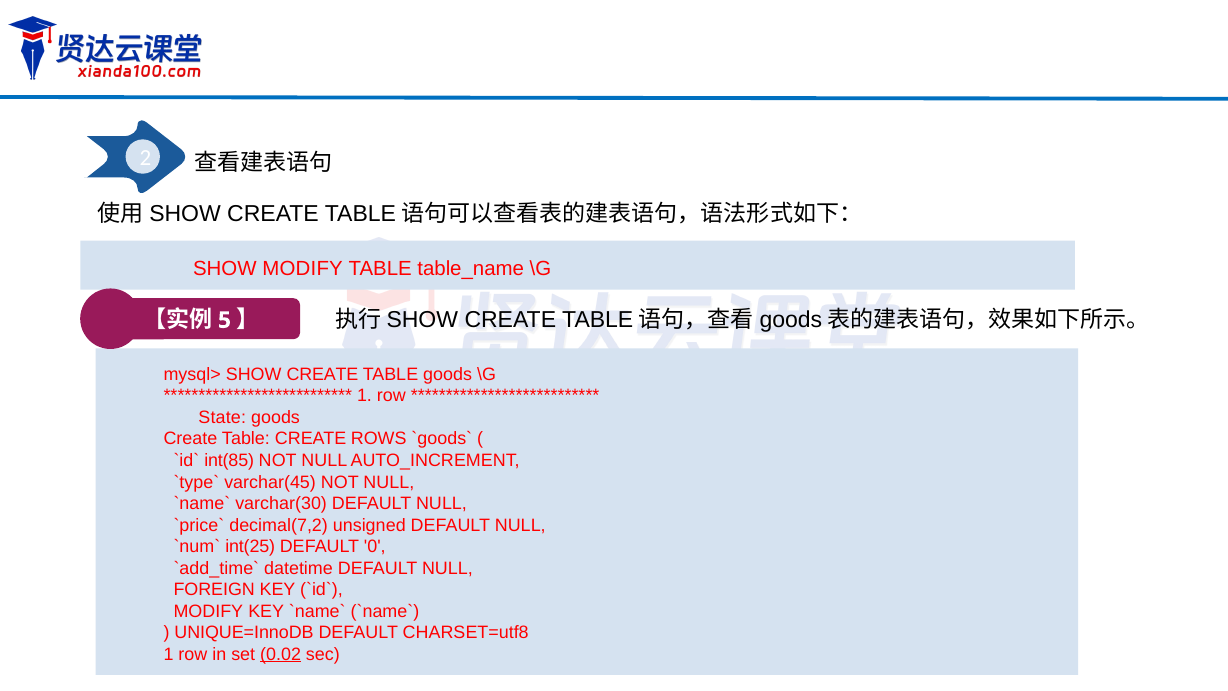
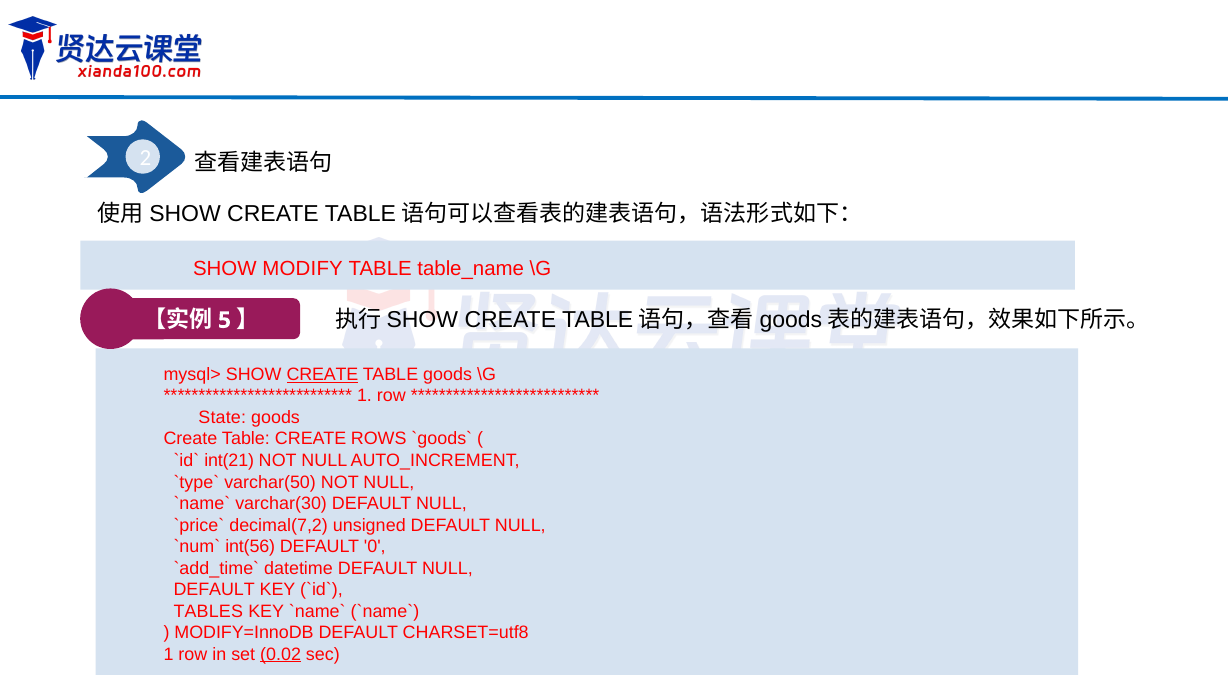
CREATE at (322, 374) underline: none -> present
int(85: int(85 -> int(21
varchar(45: varchar(45 -> varchar(50
int(25: int(25 -> int(56
FOREIGN at (214, 589): FOREIGN -> DEFAULT
MODIFY at (208, 611): MODIFY -> TABLES
UNIQUE=InnoDB: UNIQUE=InnoDB -> MODIFY=InnoDB
